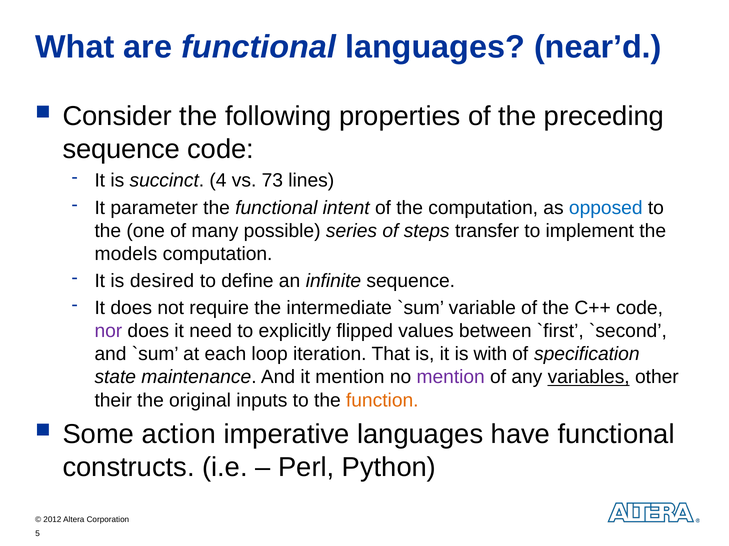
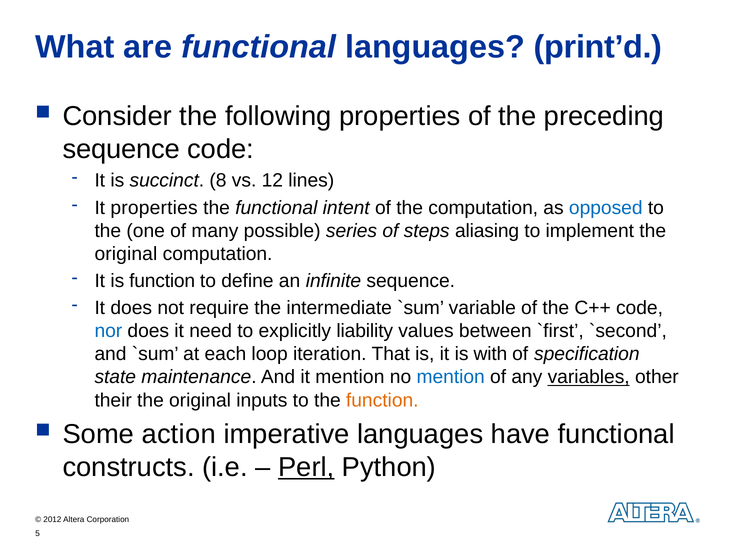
near’d: near’d -> print’d
4: 4 -> 8
73: 73 -> 12
It parameter: parameter -> properties
transfer: transfer -> aliasing
models at (126, 254): models -> original
is desired: desired -> function
nor colour: purple -> blue
flipped: flipped -> liability
mention at (451, 378) colour: purple -> blue
Perl underline: none -> present
